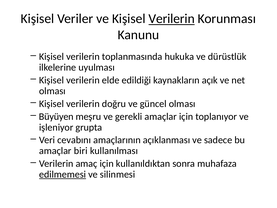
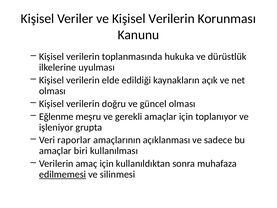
Verilerin at (172, 19) underline: present -> none
Büyüyen: Büyüyen -> Eğlenme
cevabını: cevabını -> raporlar
